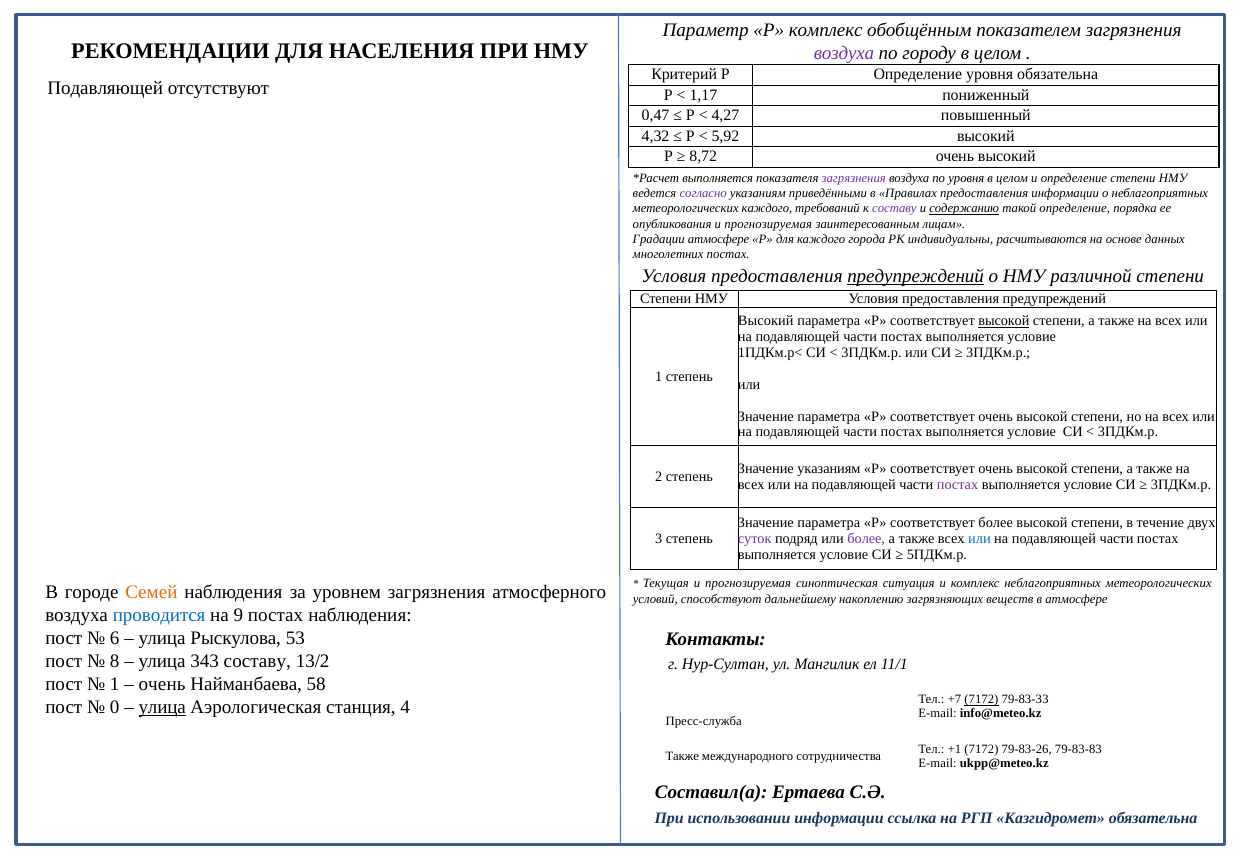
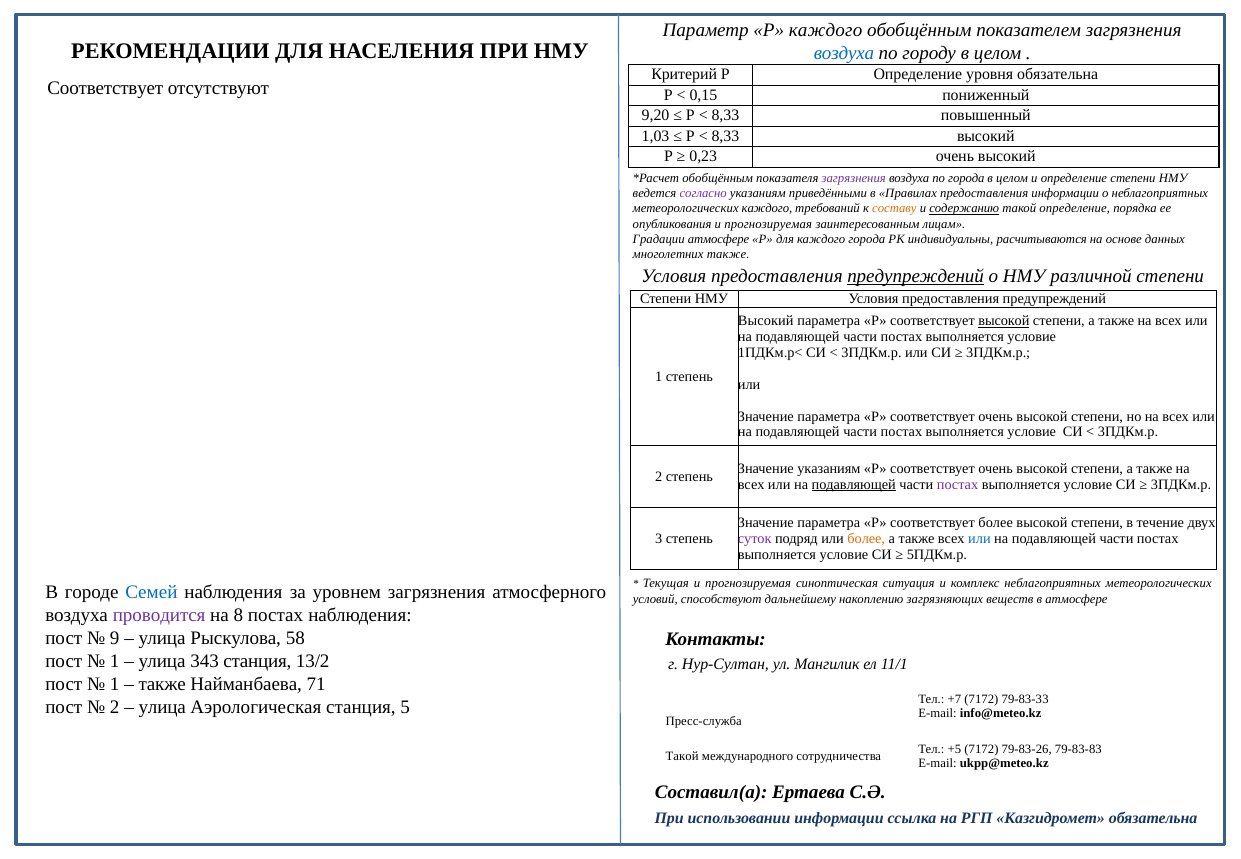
Р комплекс: комплекс -> каждого
воздуха at (844, 53) colour: purple -> blue
Подавляющей at (105, 88): Подавляющей -> Соответствует
1,17: 1,17 -> 0,15
0,47: 0,47 -> 9,20
4,27 at (725, 116): 4,27 -> 8,33
4,32: 4,32 -> 1,03
5,92 at (725, 136): 5,92 -> 8,33
8,72: 8,72 -> 0,23
выполняется at (718, 178): выполняется -> обобщённым
по уровня: уровня -> города
составу at (894, 209) colour: purple -> orange
многолетних постах: постах -> также
подавляющей at (854, 485) underline: none -> present
более at (866, 539) colour: purple -> orange
Семей colour: orange -> blue
проводится colour: blue -> purple
9: 9 -> 8
6: 6 -> 9
53: 53 -> 58
8 at (115, 661): 8 -> 1
343 составу: составу -> станция
очень at (162, 684): очень -> также
58: 58 -> 71
7172 at (981, 700) underline: present -> none
0 at (115, 707): 0 -> 2
улица at (162, 707) underline: present -> none
4: 4 -> 5
+1: +1 -> +5
Также at (682, 756): Также -> Такой
